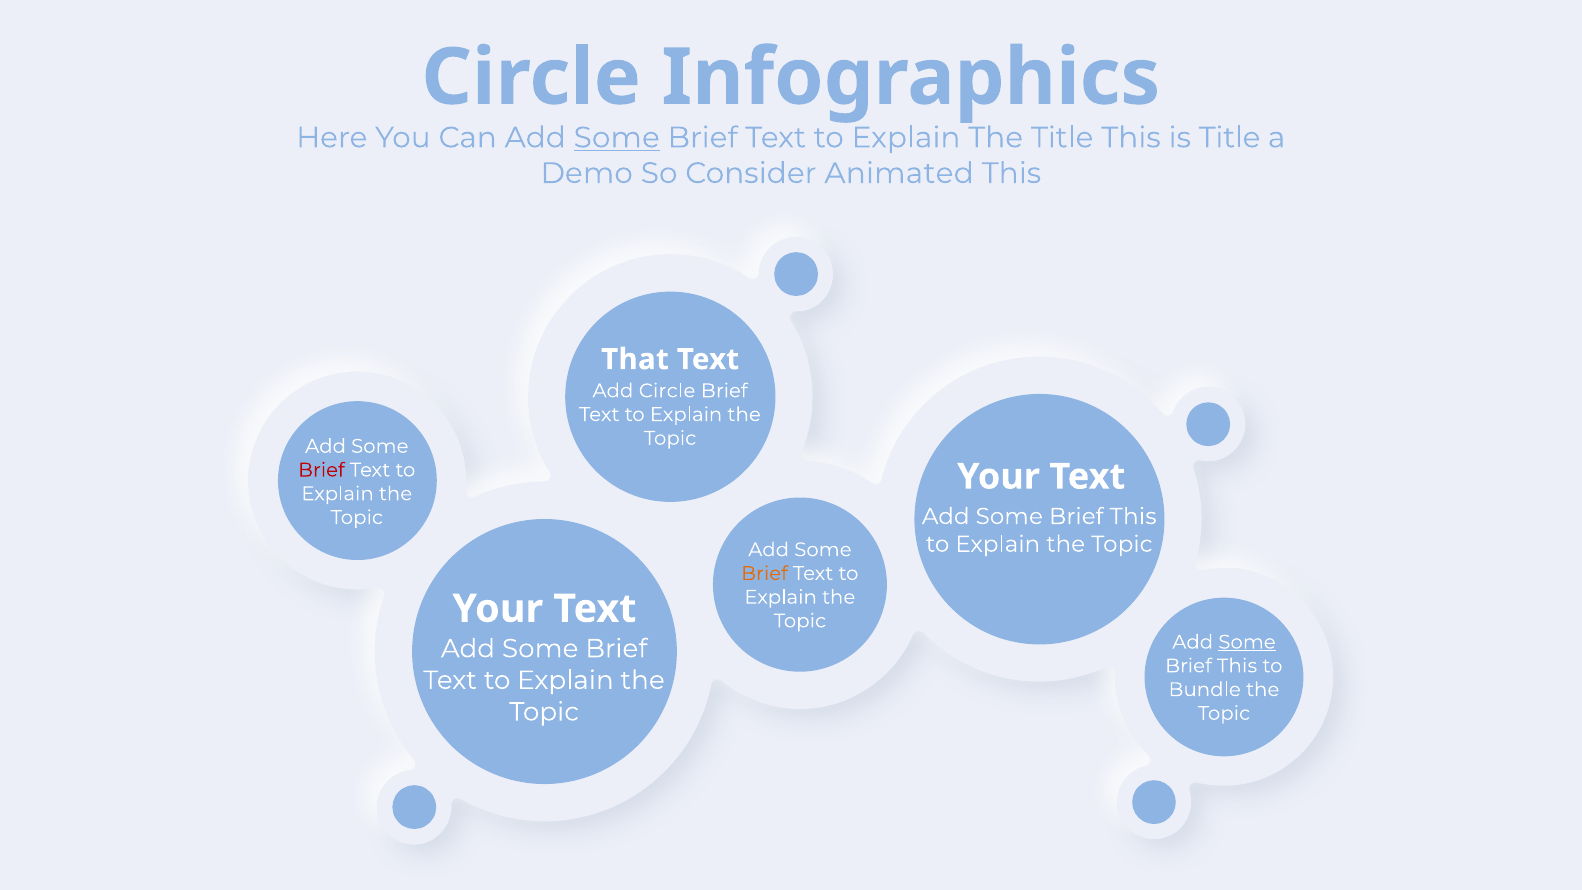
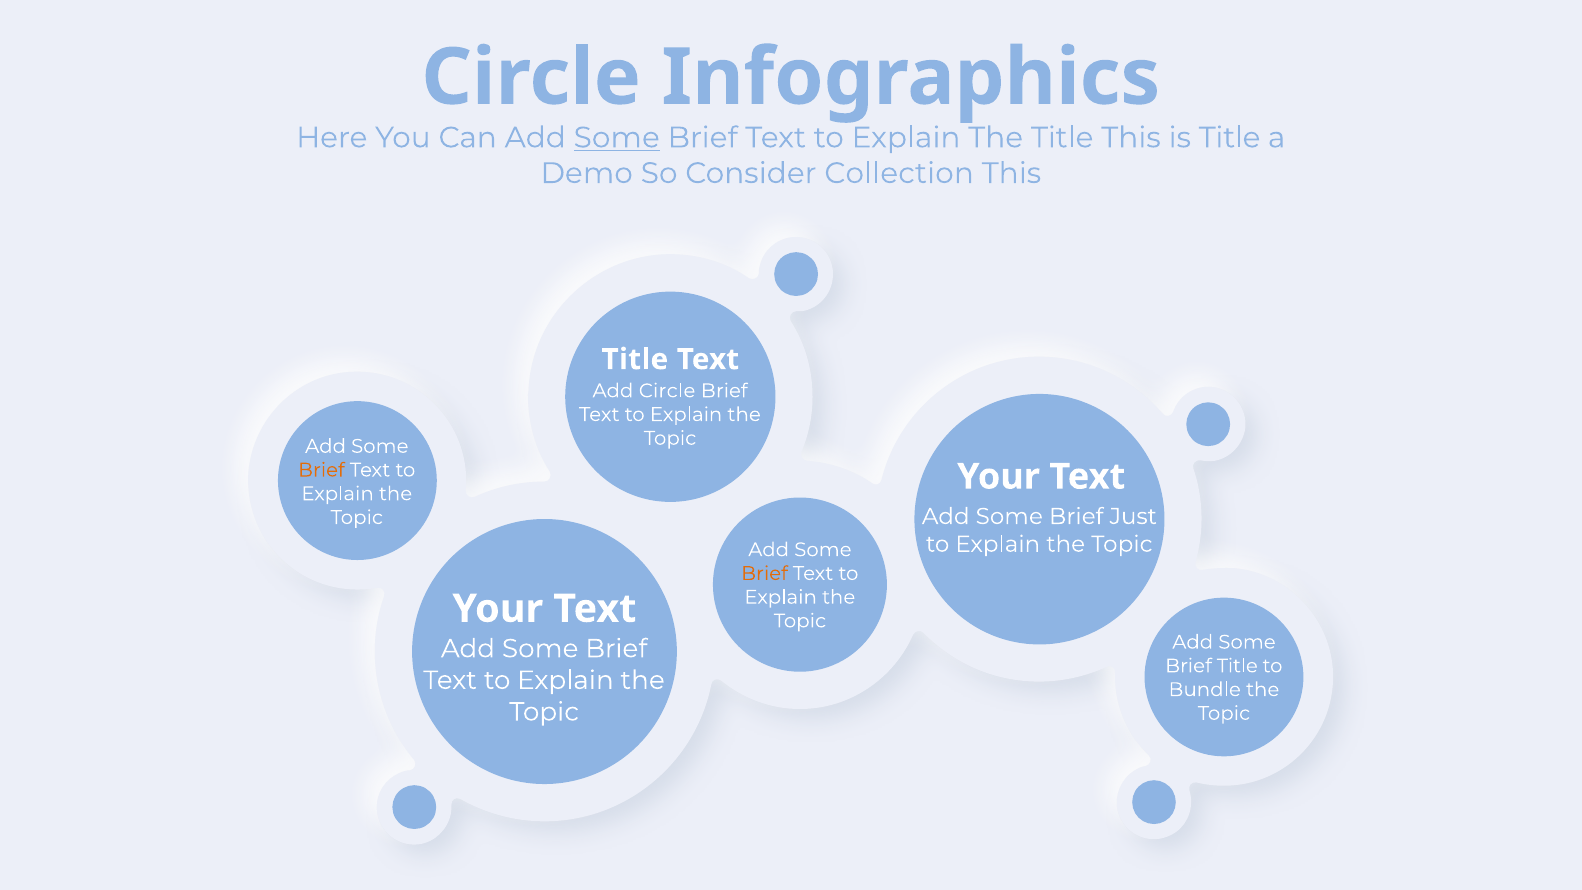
Animated: Animated -> Collection
That at (635, 359): That -> Title
Brief at (321, 470) colour: red -> orange
This at (1133, 516): This -> Just
Some at (1247, 642) underline: present -> none
This at (1237, 666): This -> Title
